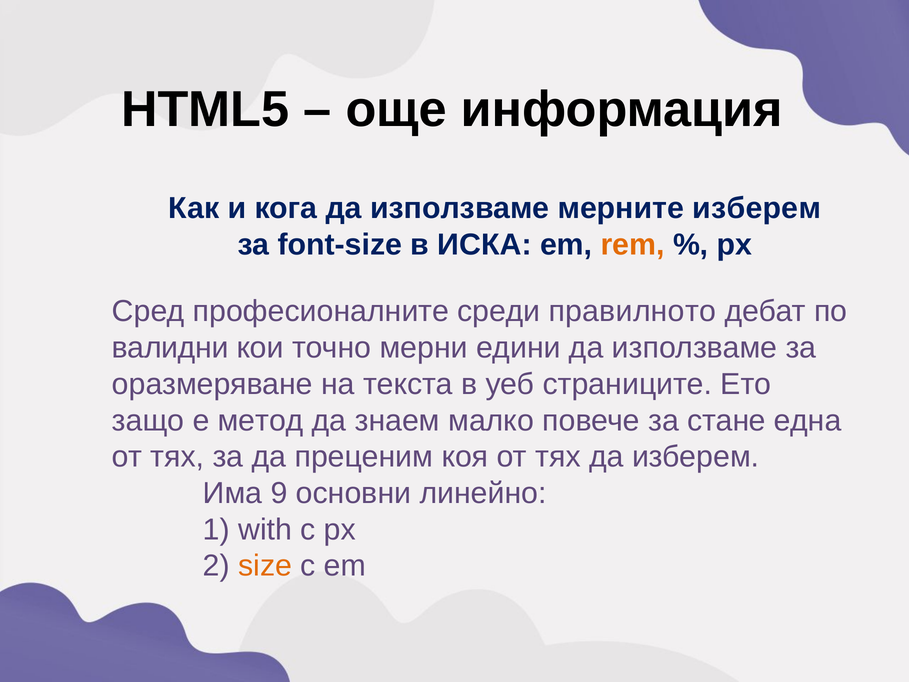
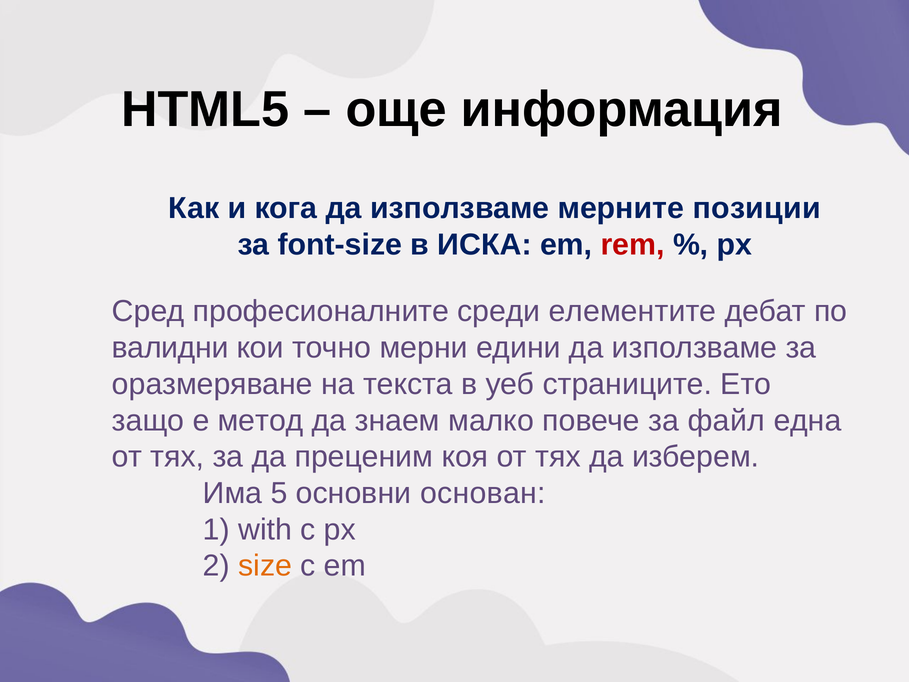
мерните изберем: изберем -> позиции
rem colour: orange -> red
правилното: правилното -> елементите
стане: стане -> файл
9: 9 -> 5
линейно: линейно -> основан
